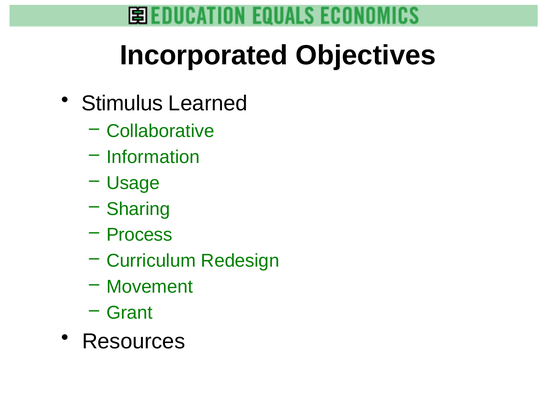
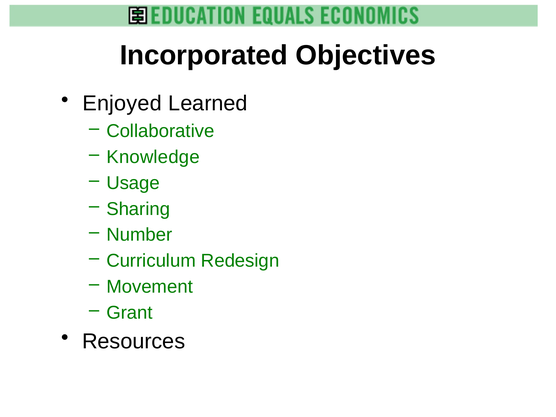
Stimulus: Stimulus -> Enjoyed
Information: Information -> Knowledge
Process: Process -> Number
